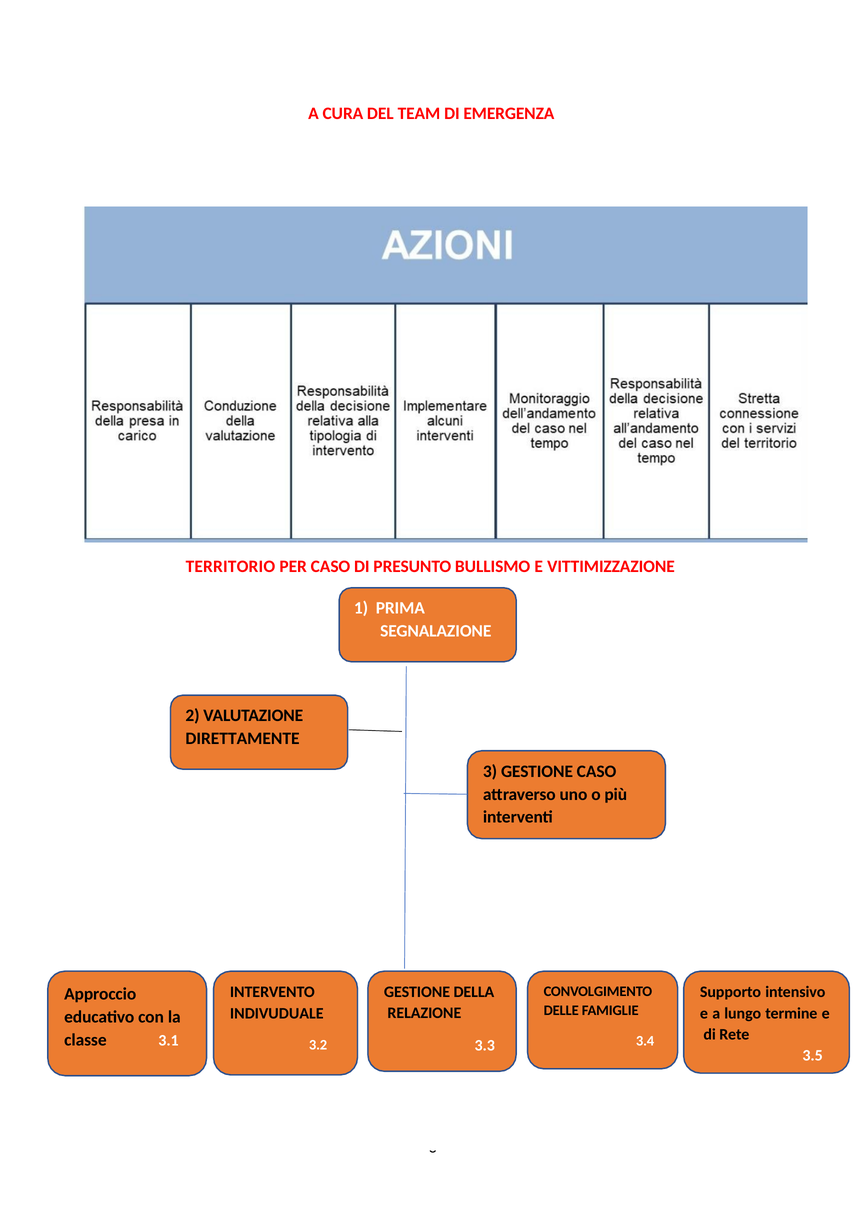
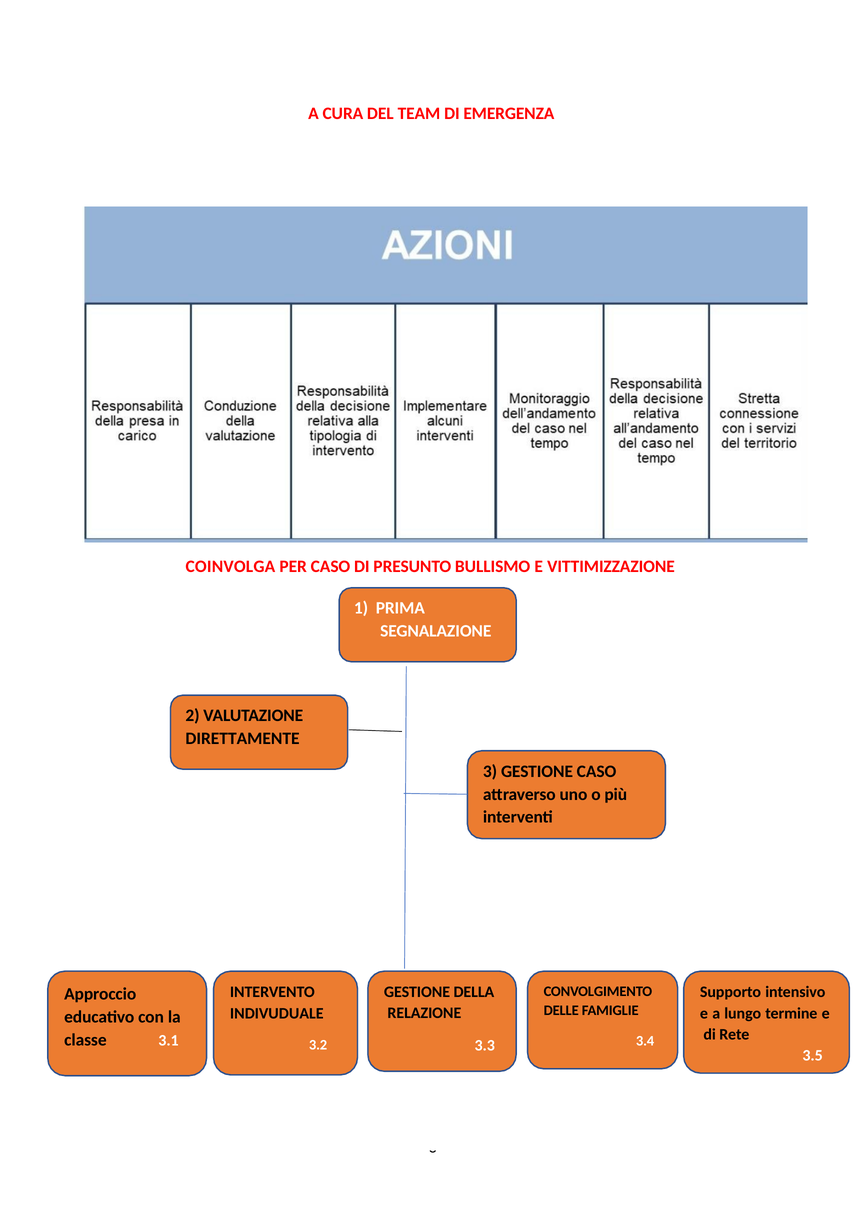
TERRITORIO: TERRITORIO -> COINVOLGA
